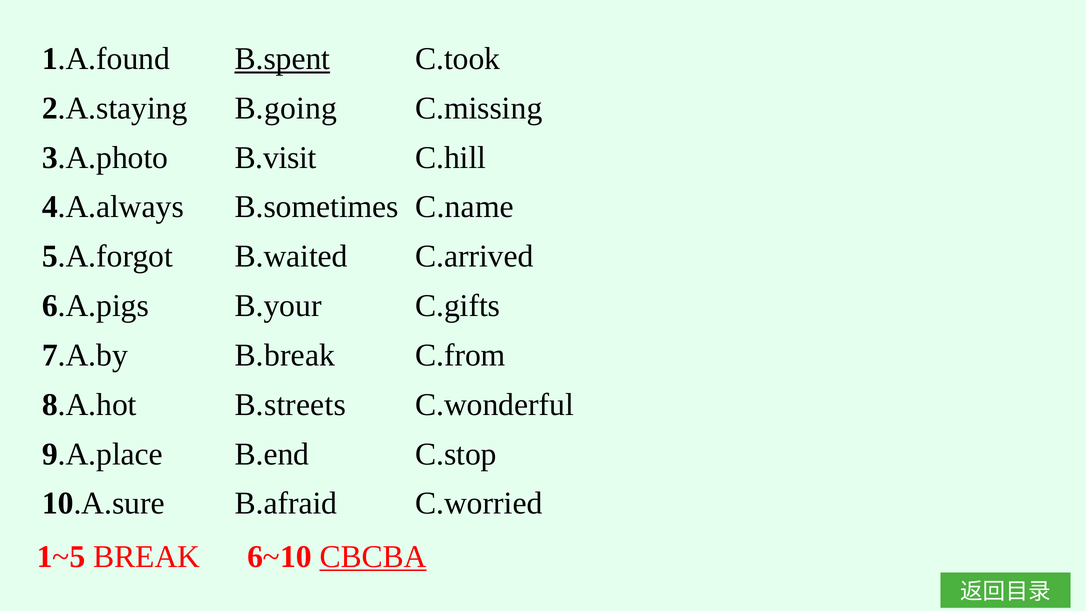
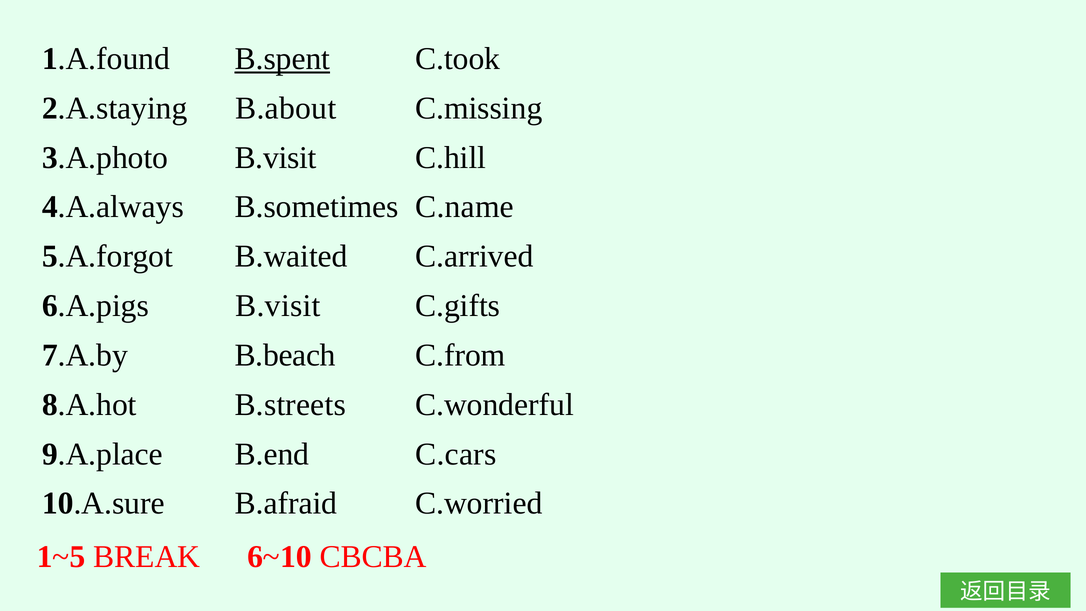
B.going: B.going -> B.about
6.A.pigs B.your: B.your -> B.visit
B.break: B.break -> B.beach
C.stop: C.stop -> C.cars
CBCBA underline: present -> none
